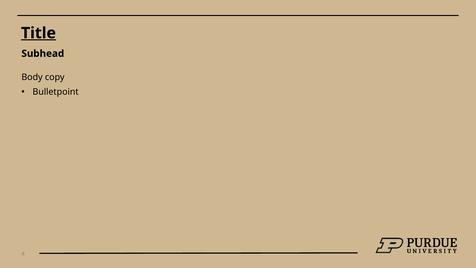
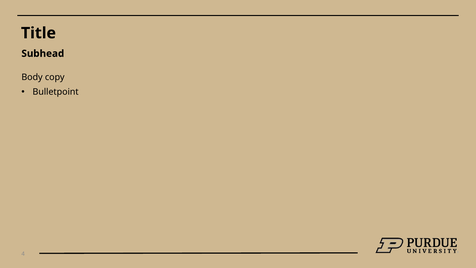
Title underline: present -> none
